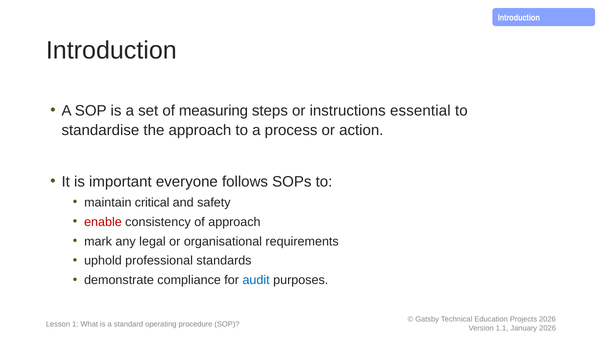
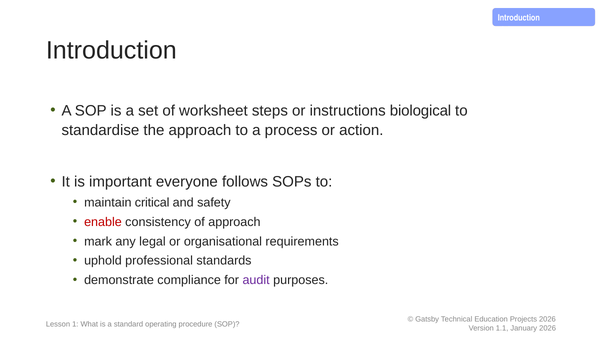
measuring: measuring -> worksheet
essential: essential -> biological
audit colour: blue -> purple
